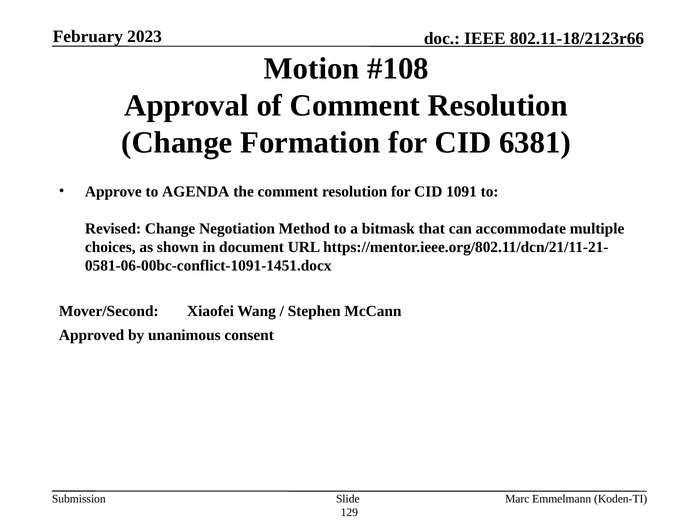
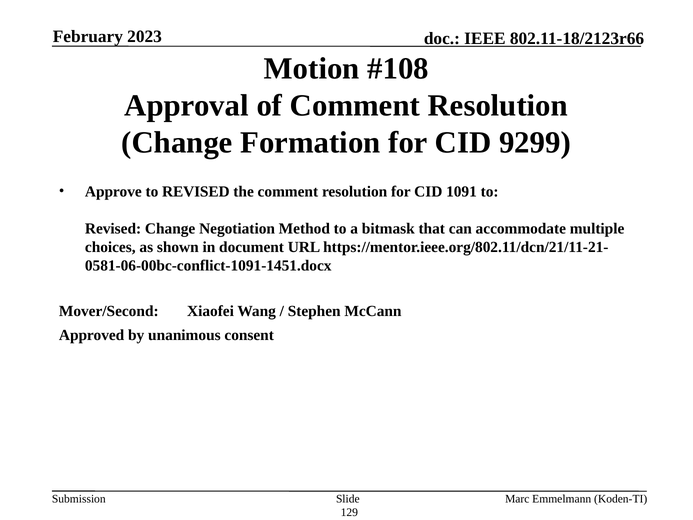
6381: 6381 -> 9299
Approve to AGENDA: AGENDA -> REVISED
